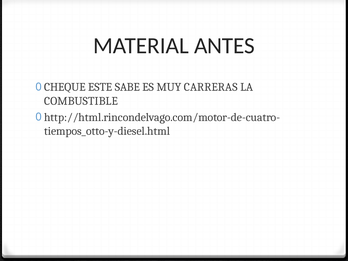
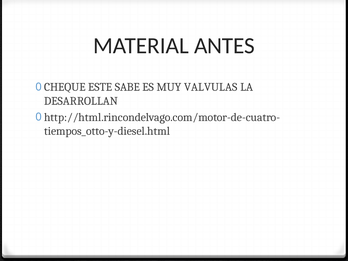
CARRERAS: CARRERAS -> VALVULAS
COMBUSTIBLE: COMBUSTIBLE -> DESARROLLAN
